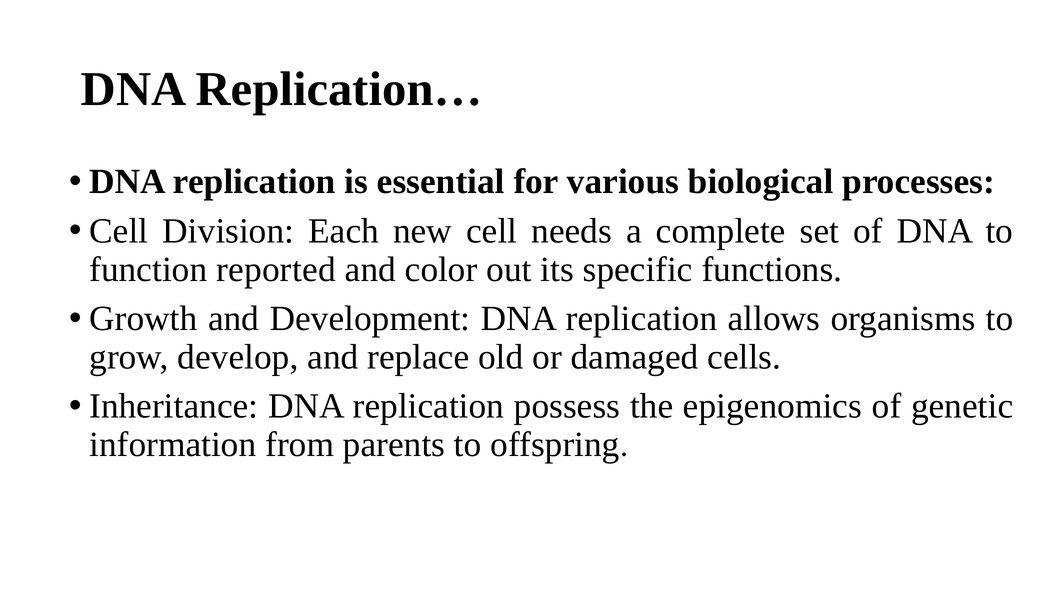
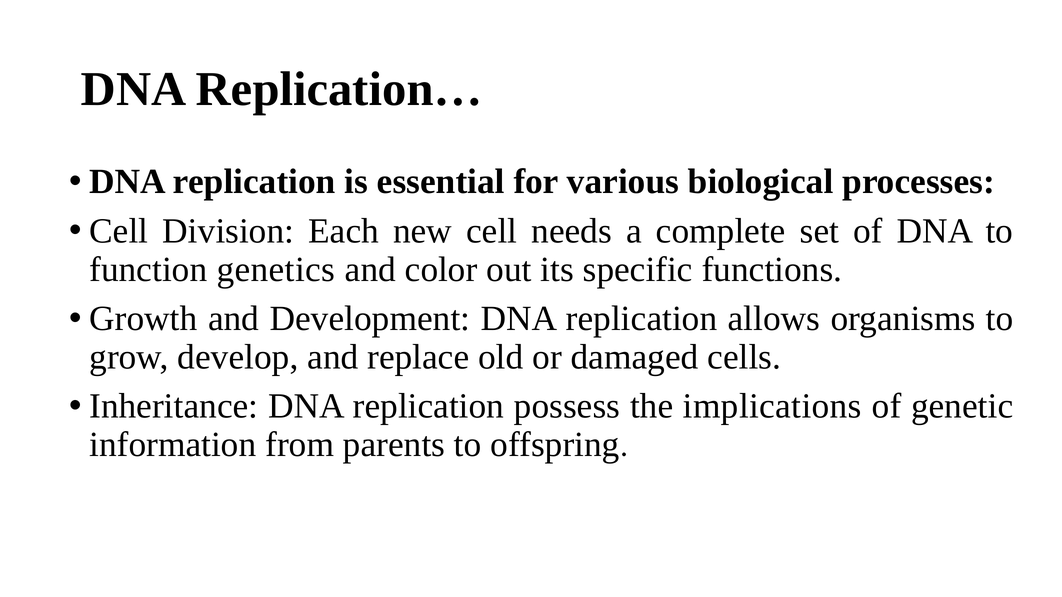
reported: reported -> genetics
epigenomics: epigenomics -> implications
